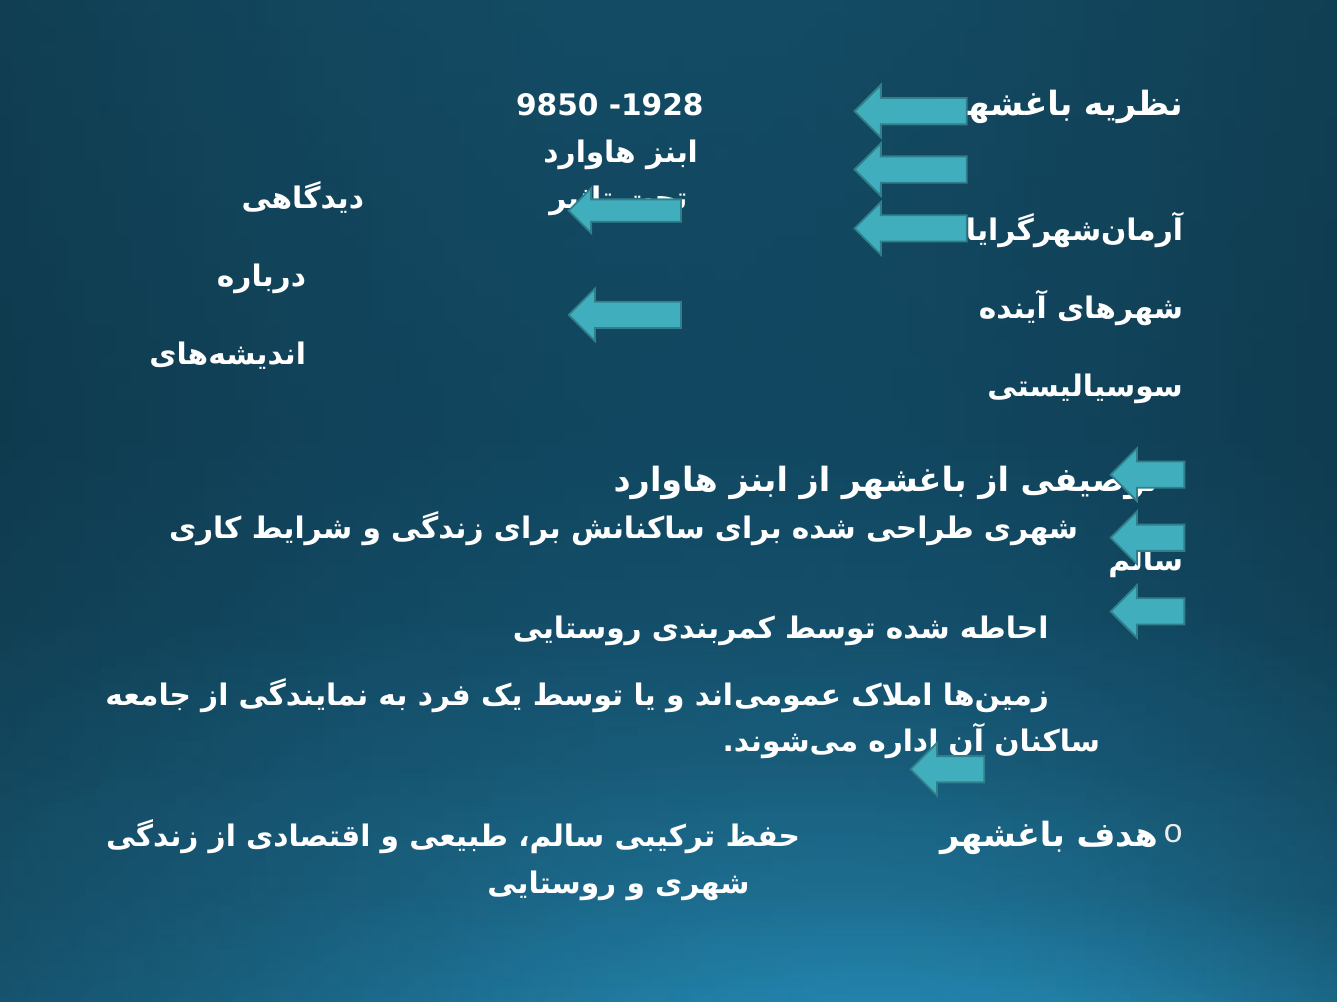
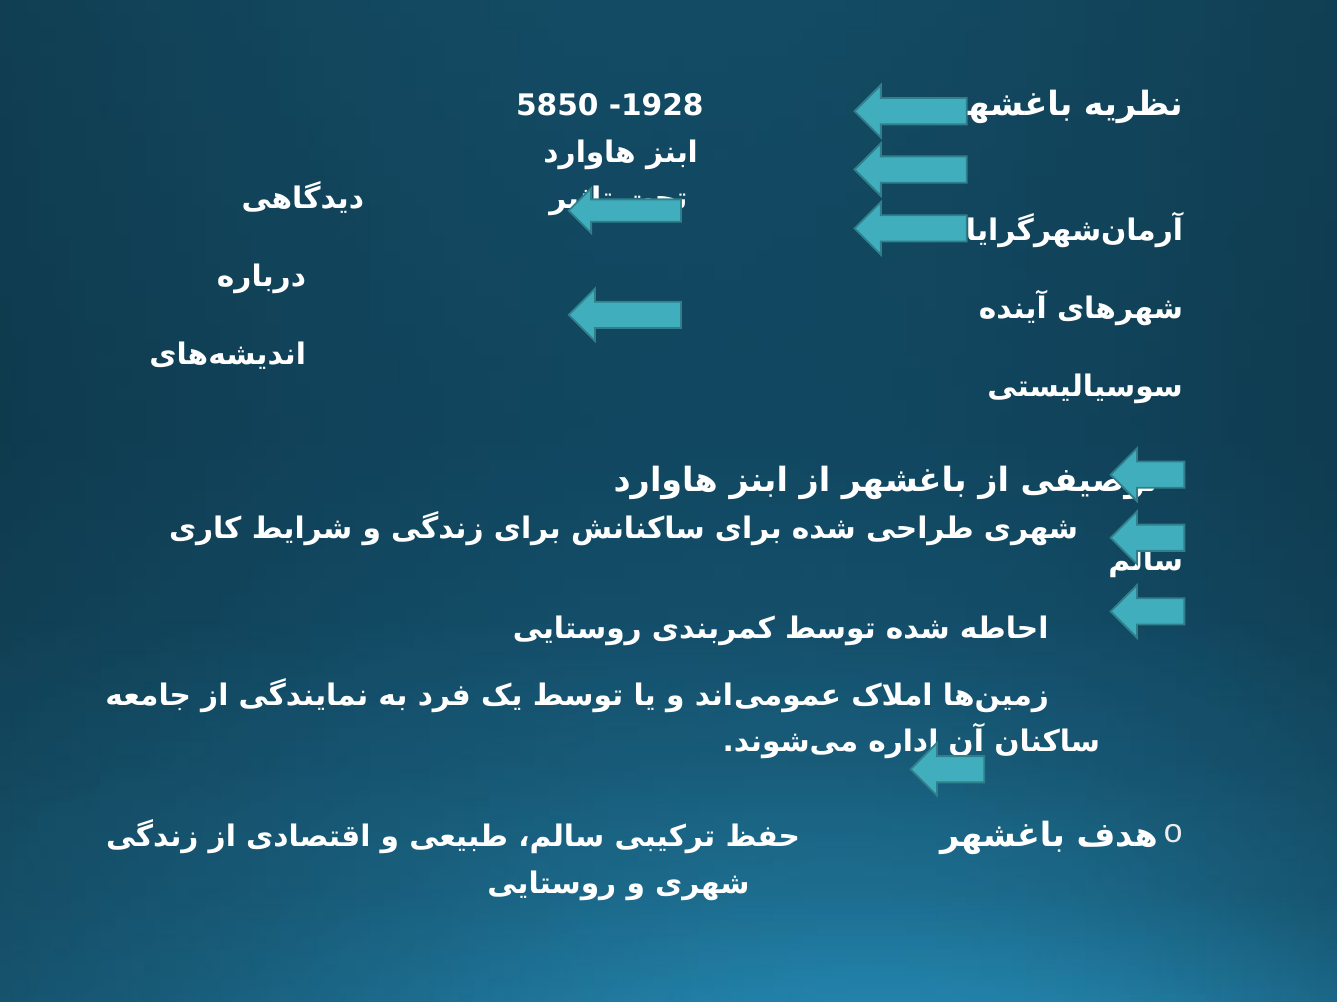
9850: 9850 -> 5850
